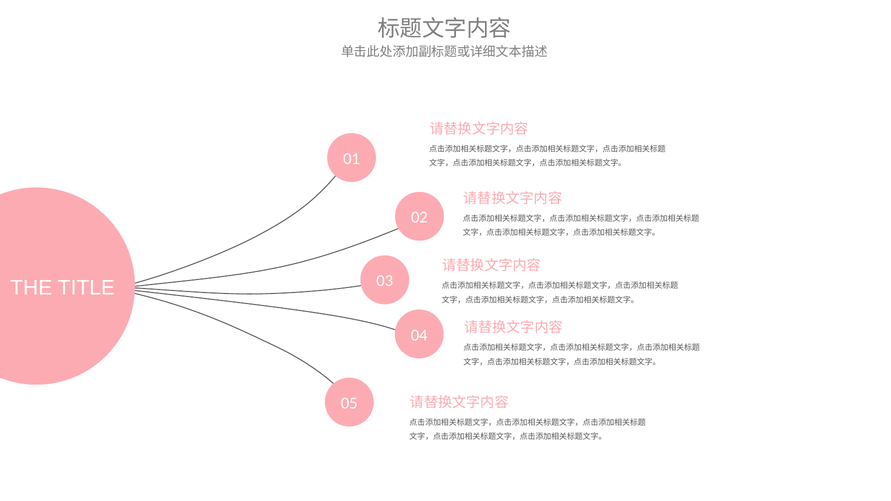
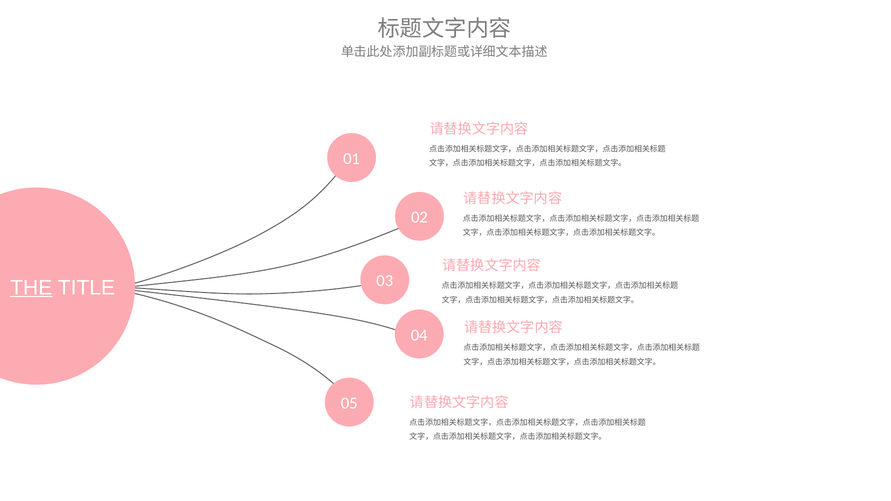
THE underline: none -> present
